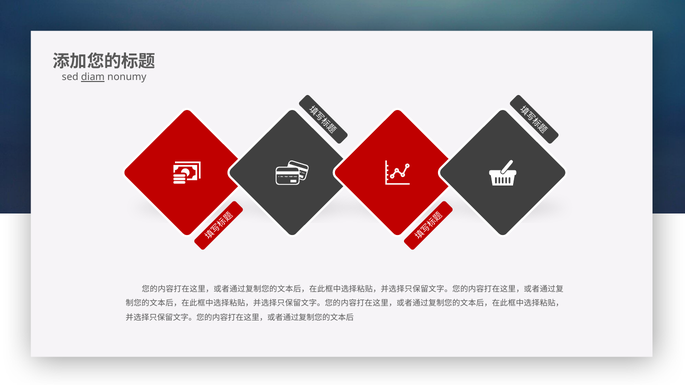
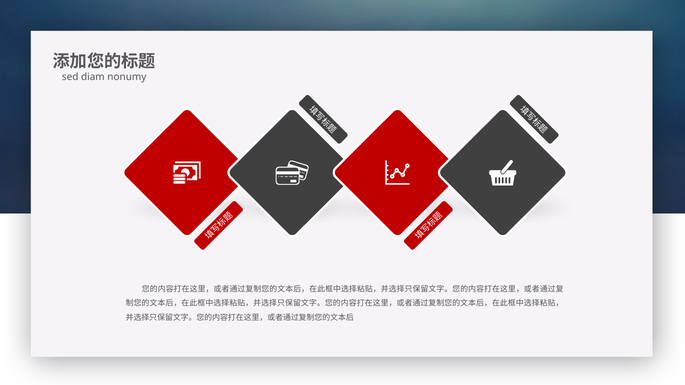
diam underline: present -> none
